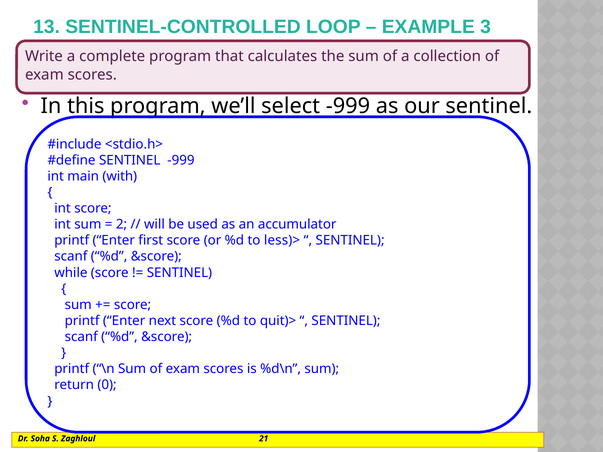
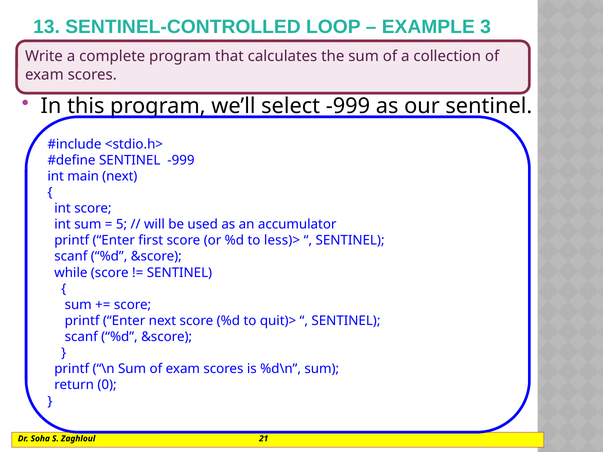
main with: with -> next
2: 2 -> 5
